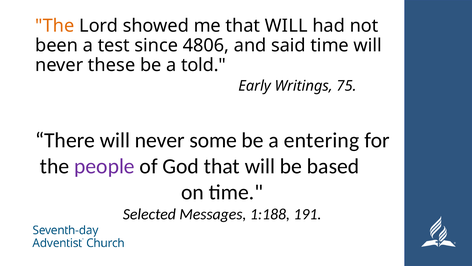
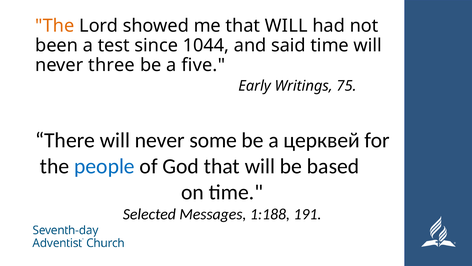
4806: 4806 -> 1044
these: these -> three
told: told -> five
entering: entering -> церквей
people colour: purple -> blue
